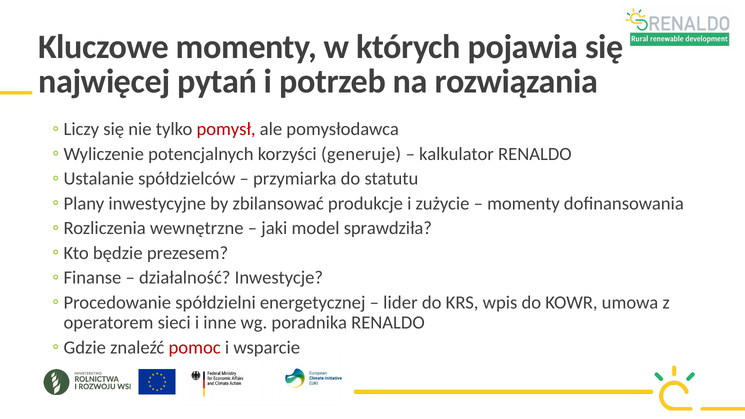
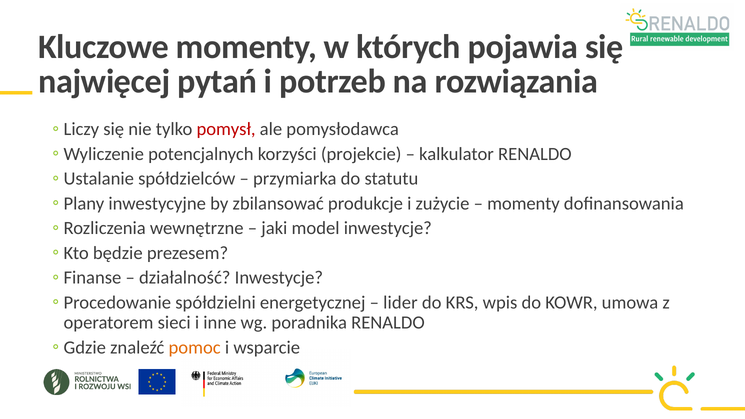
generuje: generuje -> projekcie
model sprawdziła: sprawdziła -> inwestycje
pomoc colour: red -> orange
